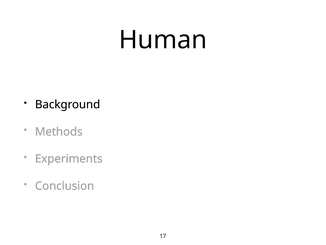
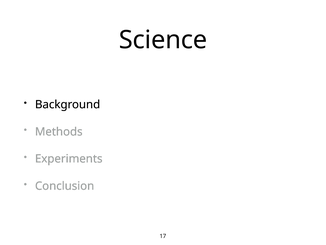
Human: Human -> Science
